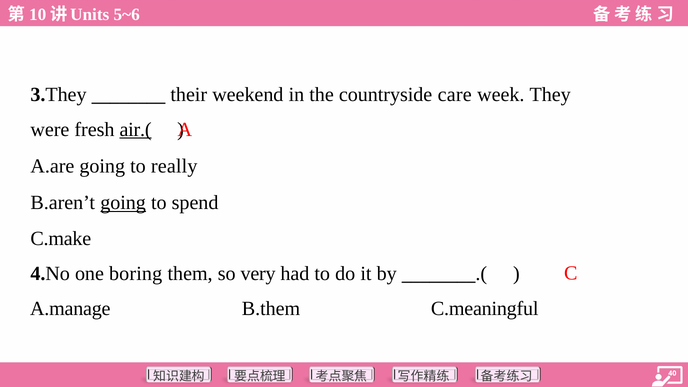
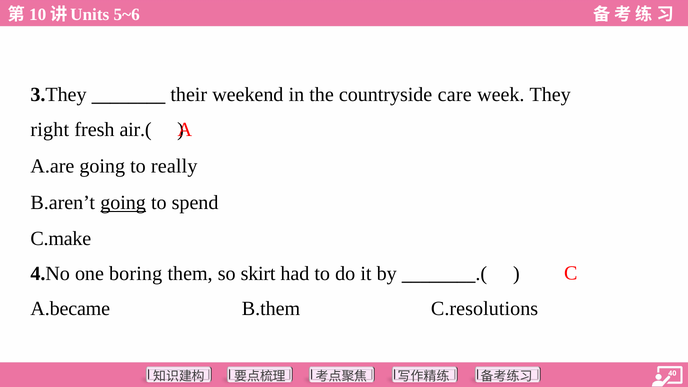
were: were -> right
air.( underline: present -> none
very: very -> skirt
A.manage: A.manage -> A.became
C.meaningful: C.meaningful -> C.resolutions
